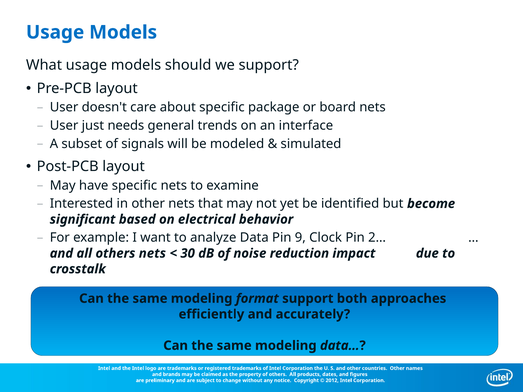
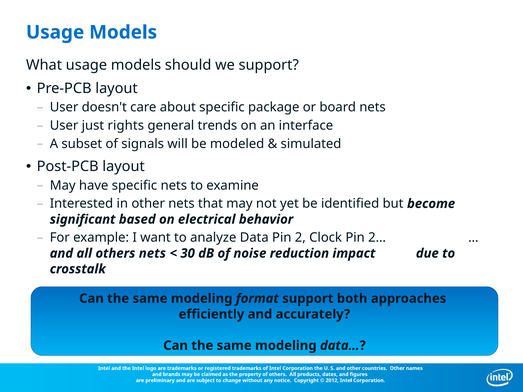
needs: needs -> rights
9: 9 -> 2
